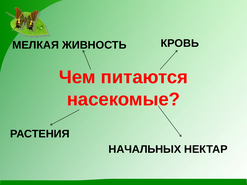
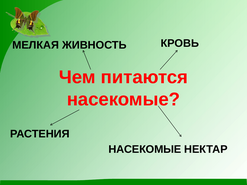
НАЧАЛЬНЫХ at (145, 149): НАЧАЛЬНЫХ -> НАСЕКОМЫЕ
